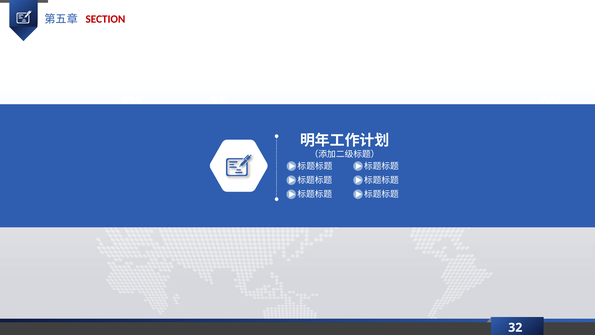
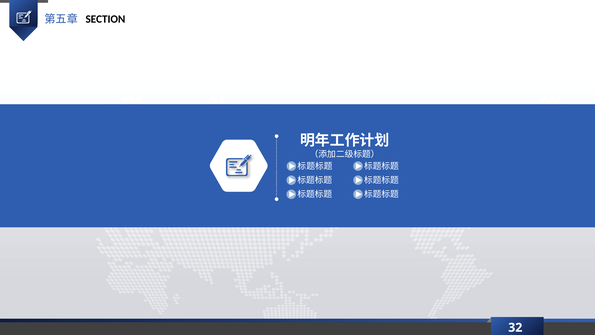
SECTION colour: red -> black
